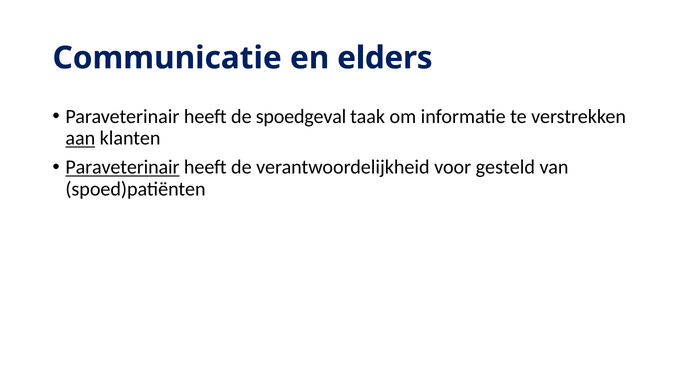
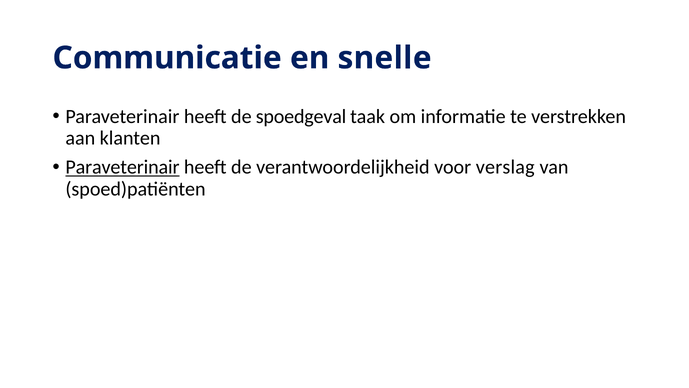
elders: elders -> snelle
aan underline: present -> none
gesteld: gesteld -> verslag
